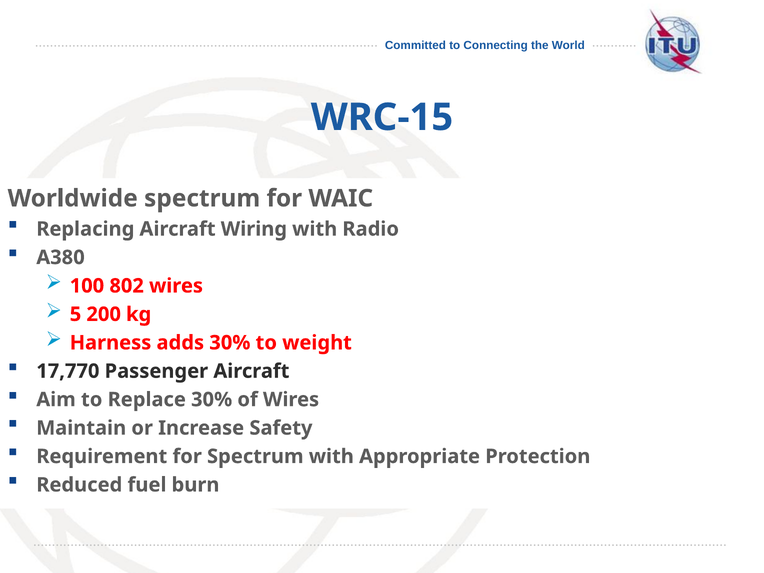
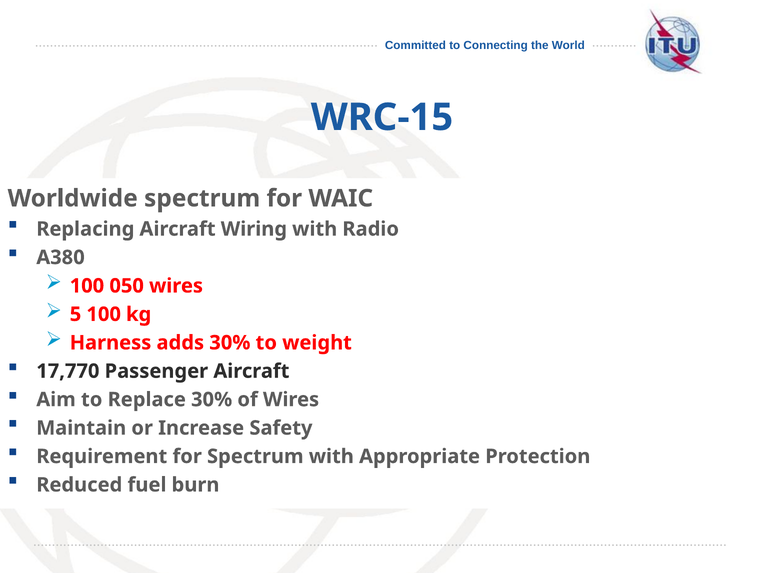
802: 802 -> 050
5 200: 200 -> 100
